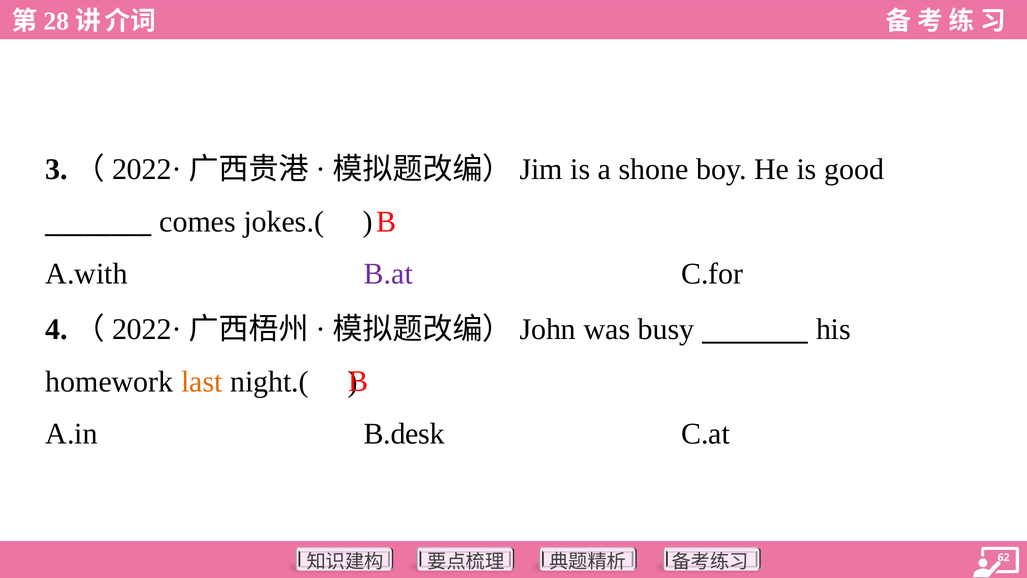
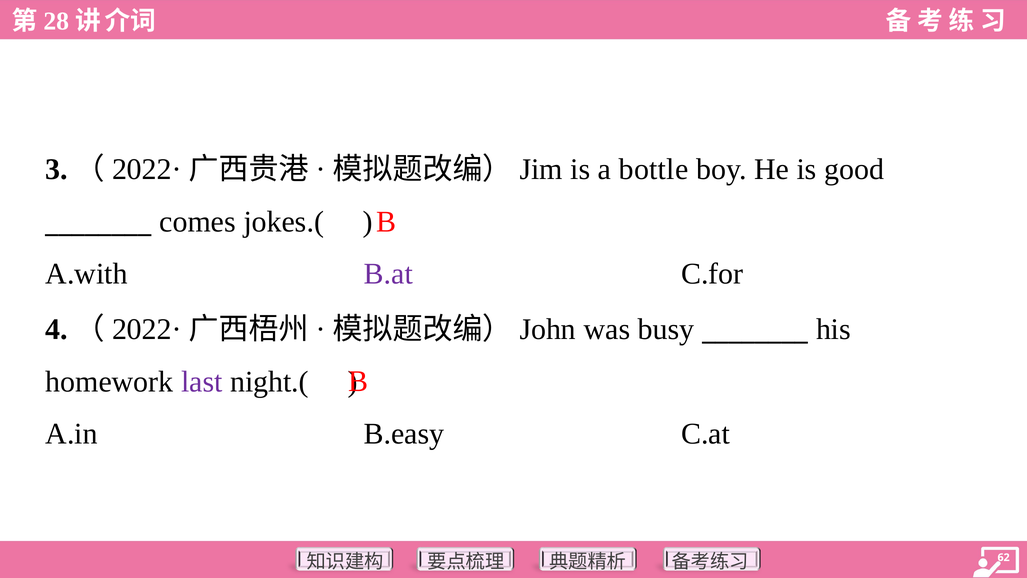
shone: shone -> bottle
last colour: orange -> purple
B.desk: B.desk -> B.easy
